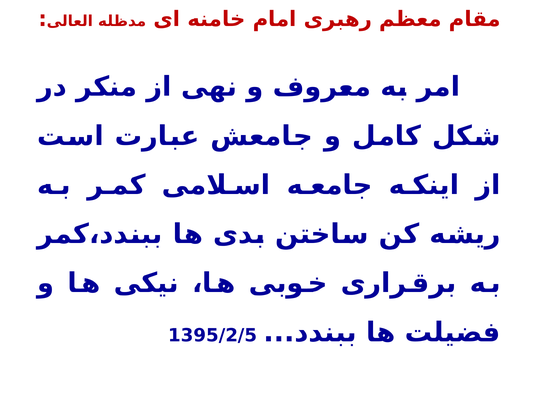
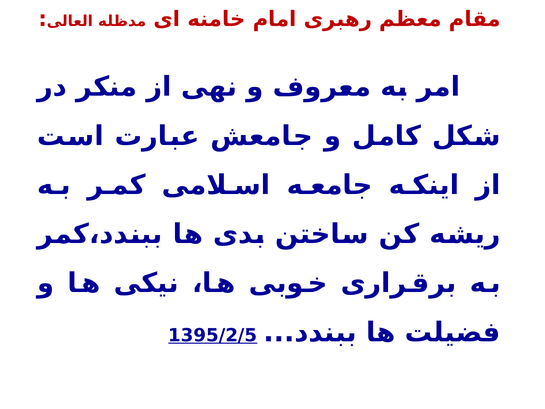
1395/2/5 underline: none -> present
